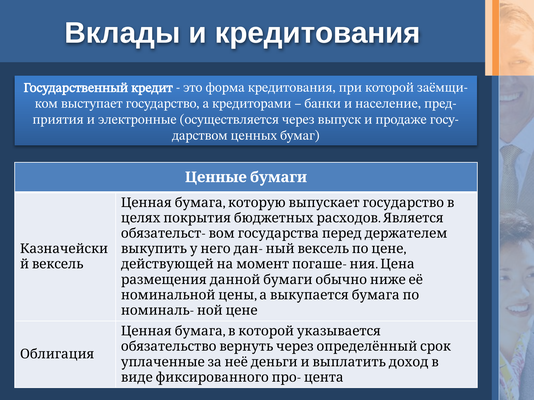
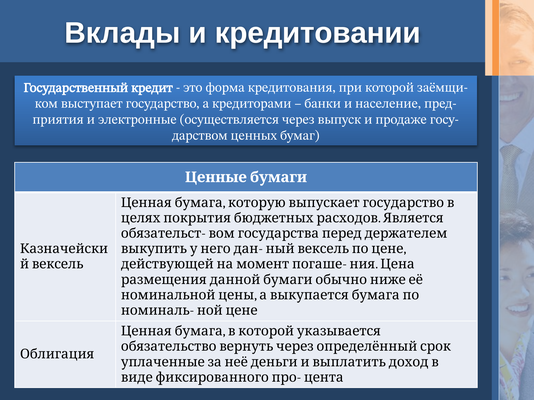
и кредитования: кредитования -> кредитовании
